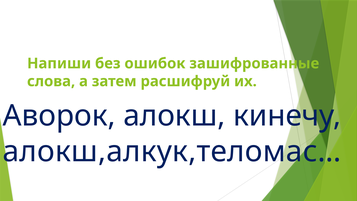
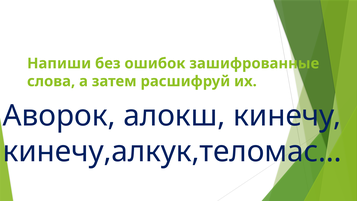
алокш,алкук,теломас…: алокш,алкук,теломас… -> кинечу,алкук,теломас…
